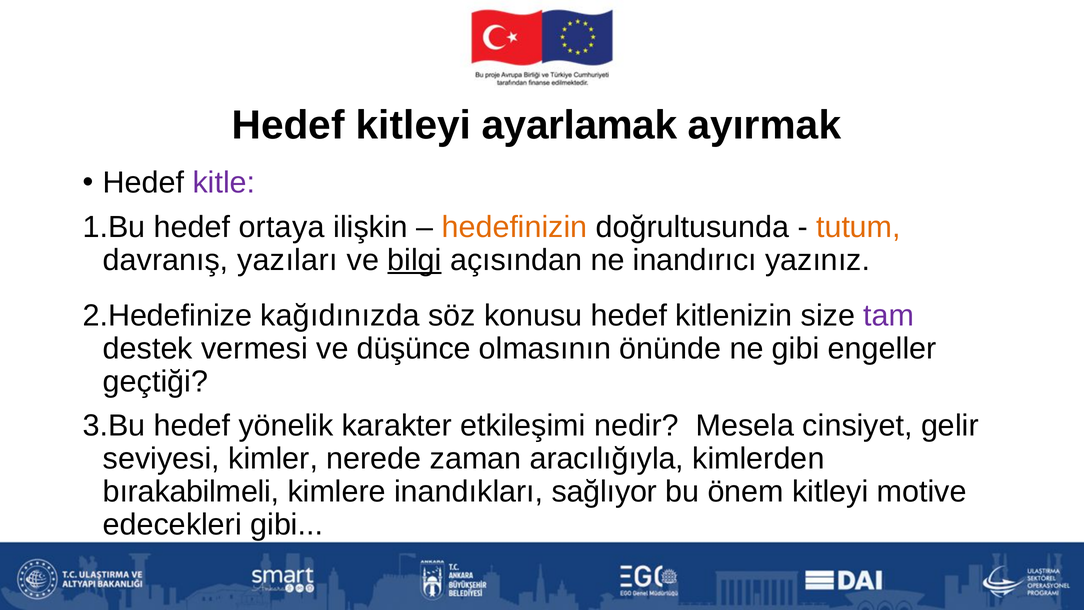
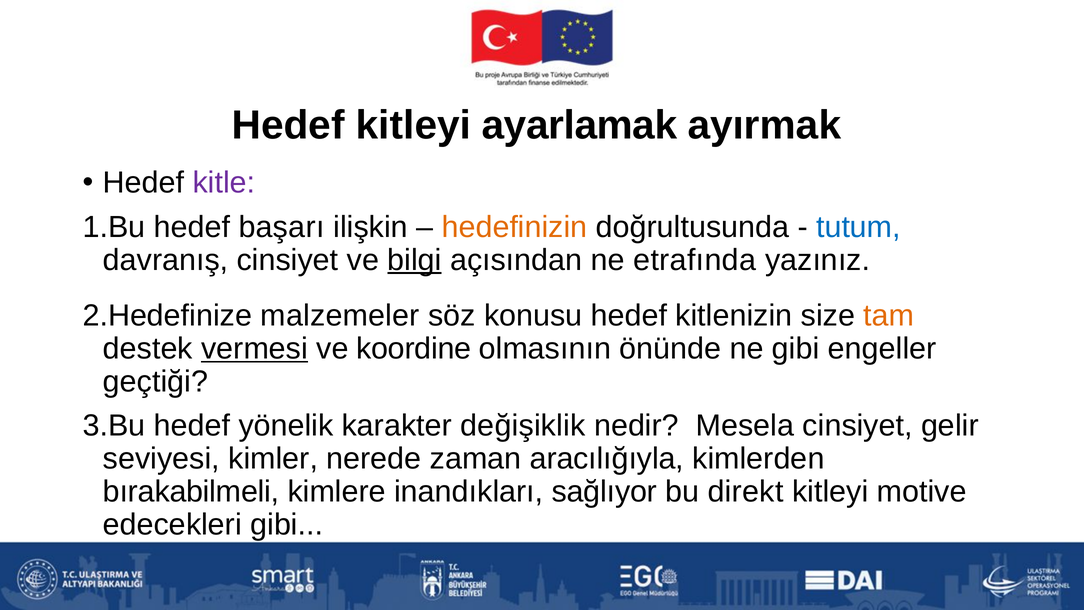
ortaya: ortaya -> başarı
tutum colour: orange -> blue
davranış yazıları: yazıları -> cinsiyet
inandırıcı: inandırıcı -> etrafında
kağıdınızda: kağıdınızda -> malzemeler
tam colour: purple -> orange
vermesi underline: none -> present
düşünce: düşünce -> koordine
etkileşimi: etkileşimi -> değişiklik
önem: önem -> direkt
